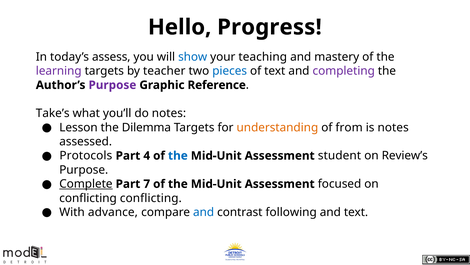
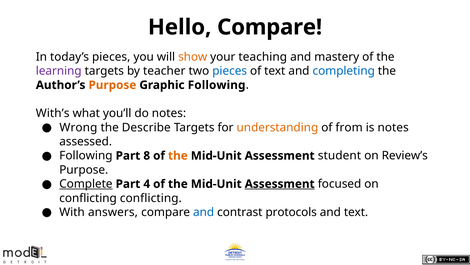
Hello Progress: Progress -> Compare
today’s assess: assess -> pieces
show colour: blue -> orange
completing colour: purple -> blue
Purpose at (112, 85) colour: purple -> orange
Graphic Reference: Reference -> Following
Take’s: Take’s -> With’s
Lesson: Lesson -> Wrong
Dilemma: Dilemma -> Describe
Protocols at (86, 155): Protocols -> Following
4: 4 -> 8
the at (178, 155) colour: blue -> orange
7: 7 -> 4
Assessment at (280, 184) underline: none -> present
advance: advance -> answers
following: following -> protocols
